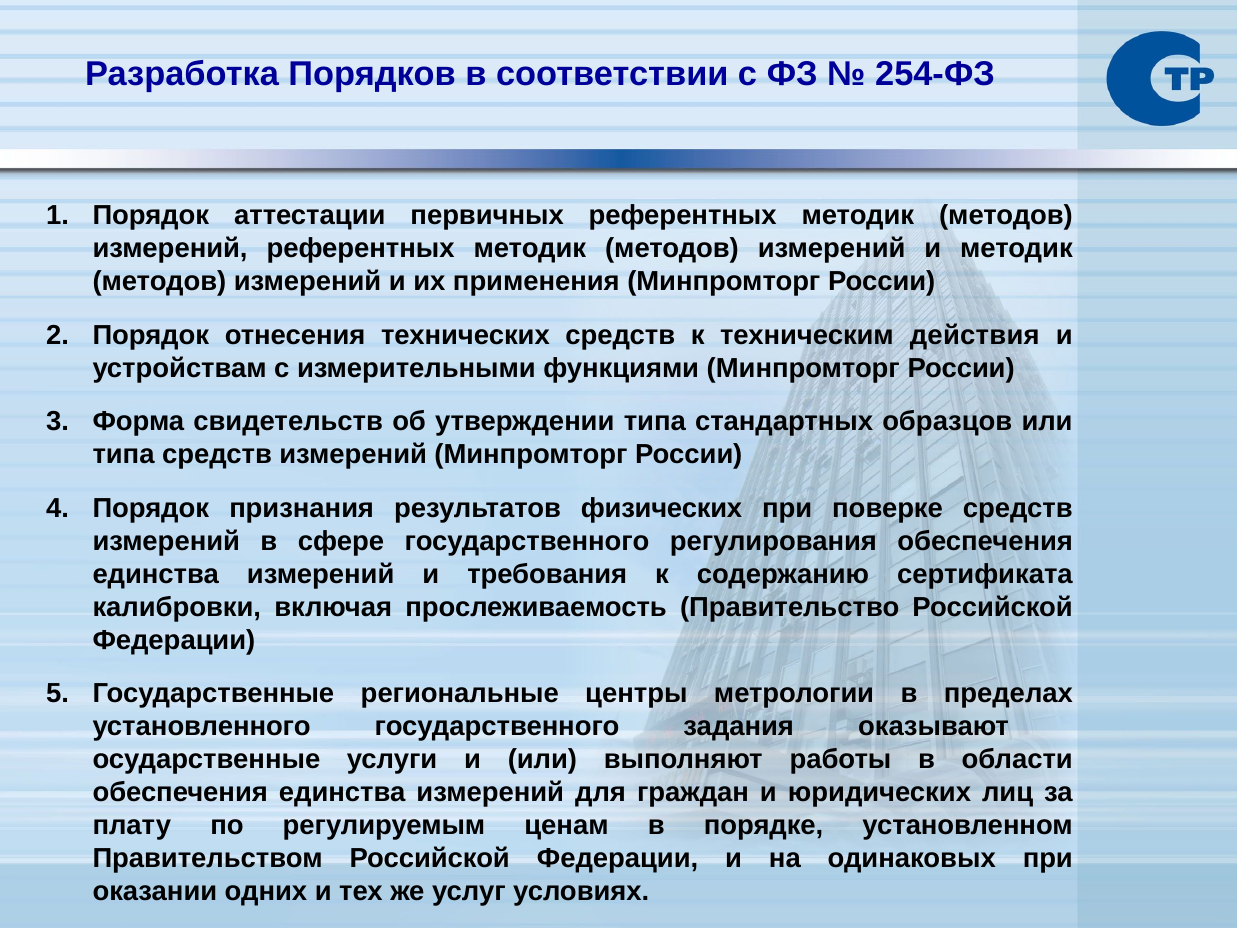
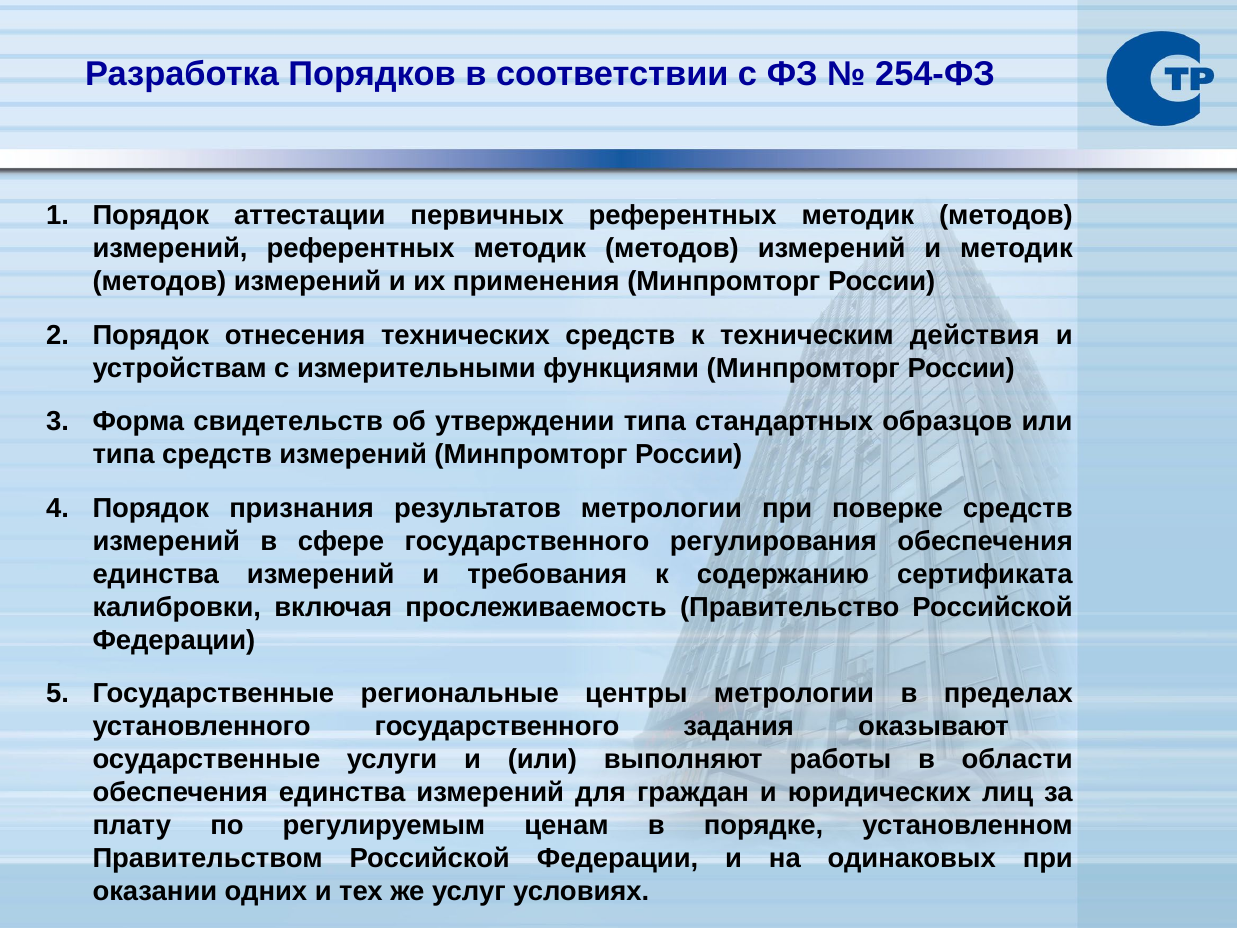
результатов физических: физических -> метрологии
